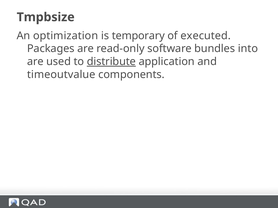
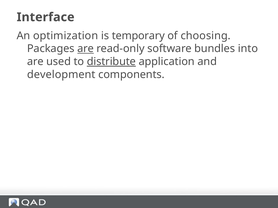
Tmpbsize: Tmpbsize -> Interface
executed: executed -> choosing
are at (86, 49) underline: none -> present
timeoutvalue: timeoutvalue -> development
